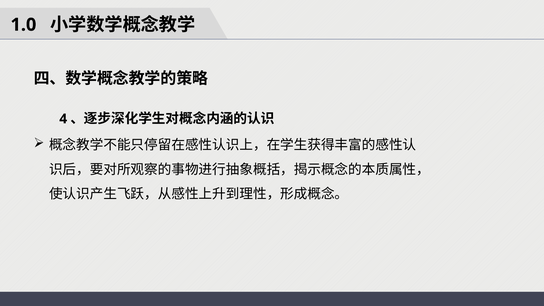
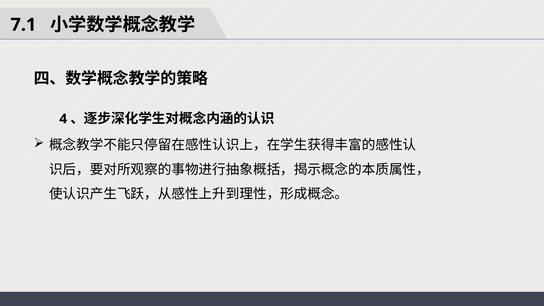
1.0: 1.0 -> 7.1
